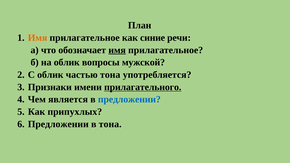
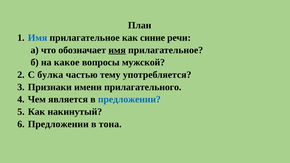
Имя at (38, 38) colour: orange -> blue
на облик: облик -> какое
С облик: облик -> булка
частью тона: тона -> тему
прилагательного underline: present -> none
припухлых: припухлых -> накинутый
